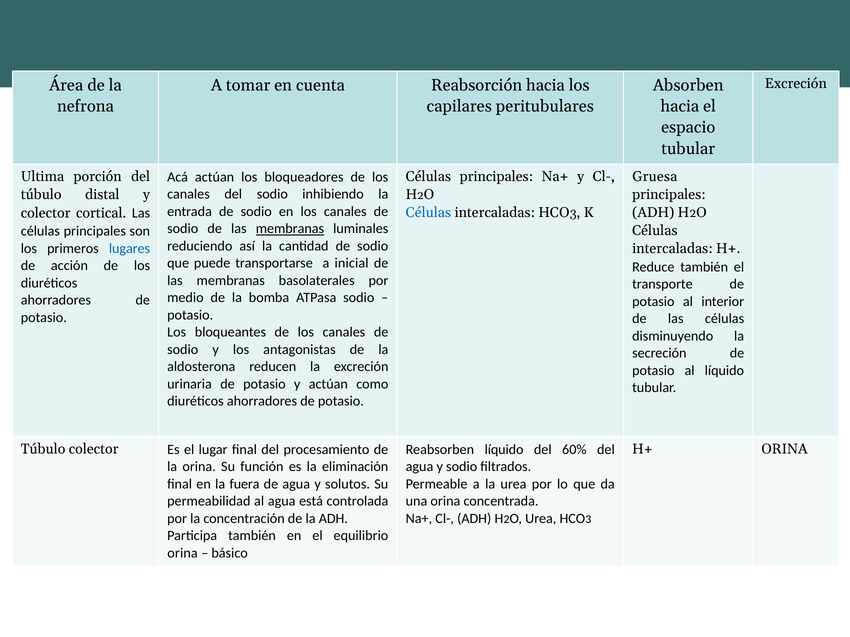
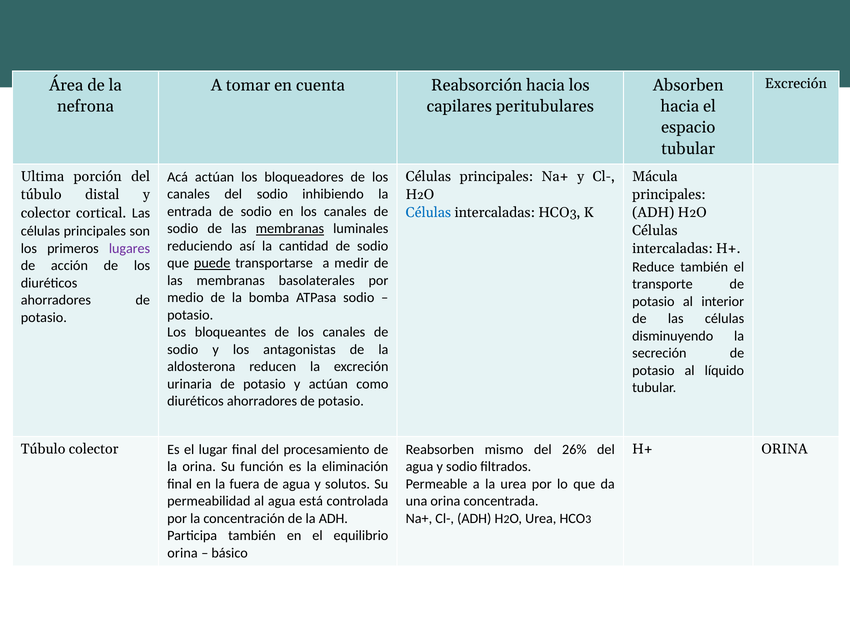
Gruesa: Gruesa -> Mácula
lugares colour: blue -> purple
puede underline: none -> present
inicial: inicial -> medir
Reabsorben líquido: líquido -> mismo
60%: 60% -> 26%
